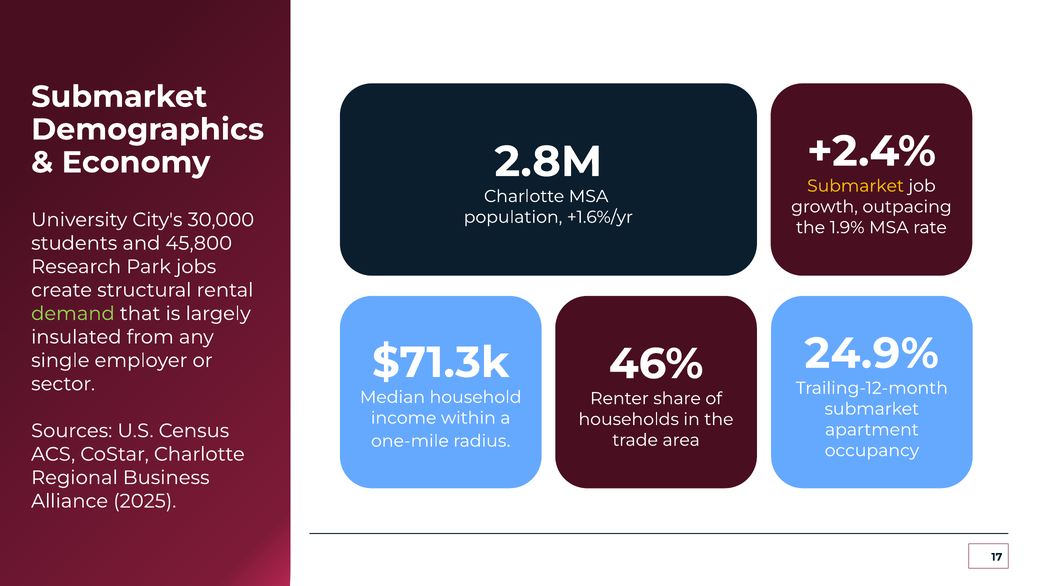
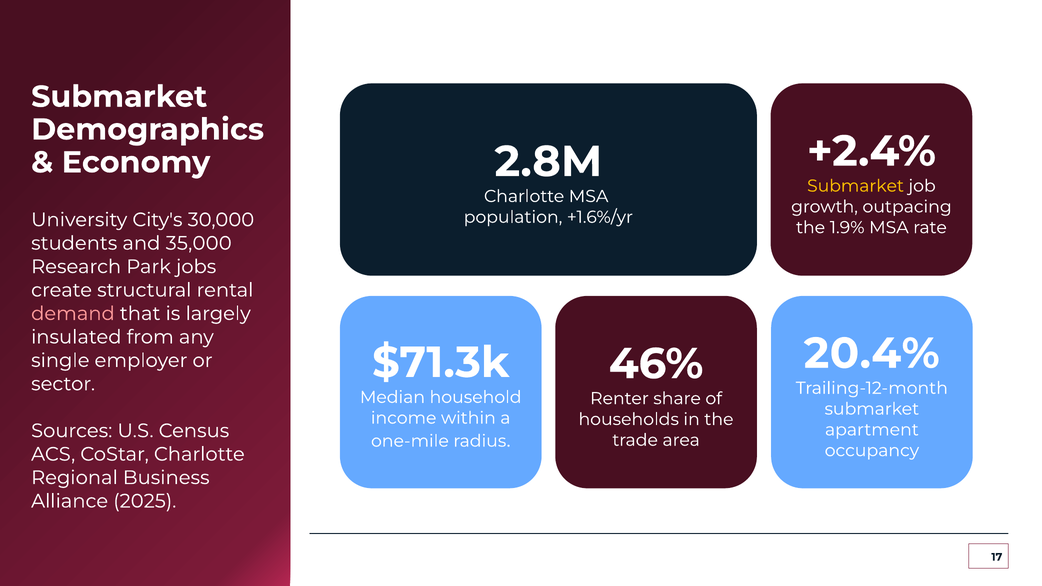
45,800: 45,800 -> 35,000
demand colour: light green -> pink
24.9%: 24.9% -> 20.4%
